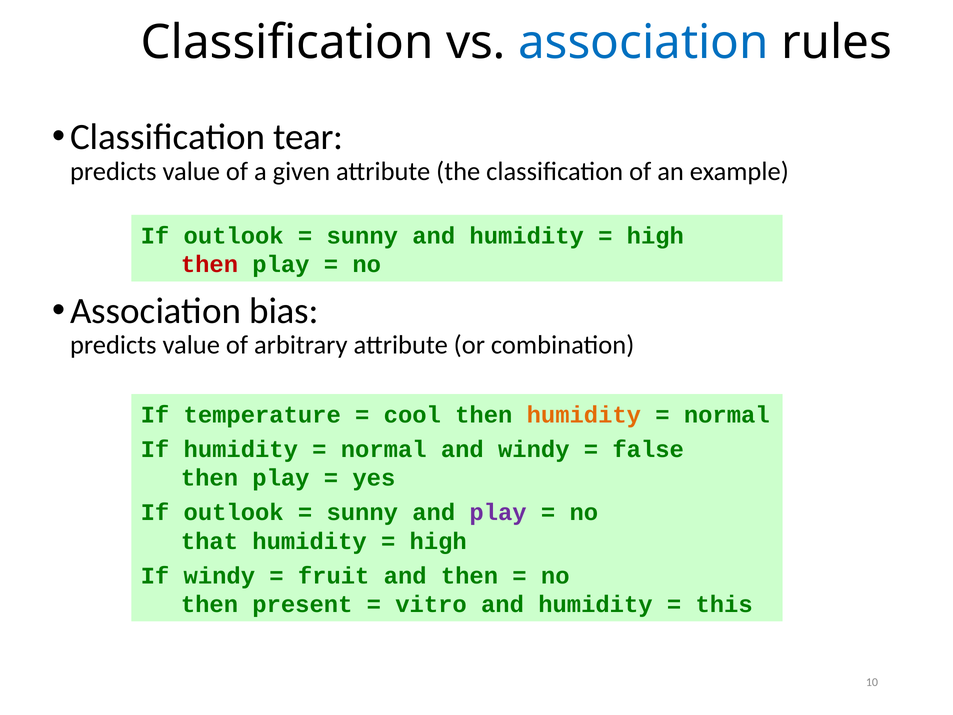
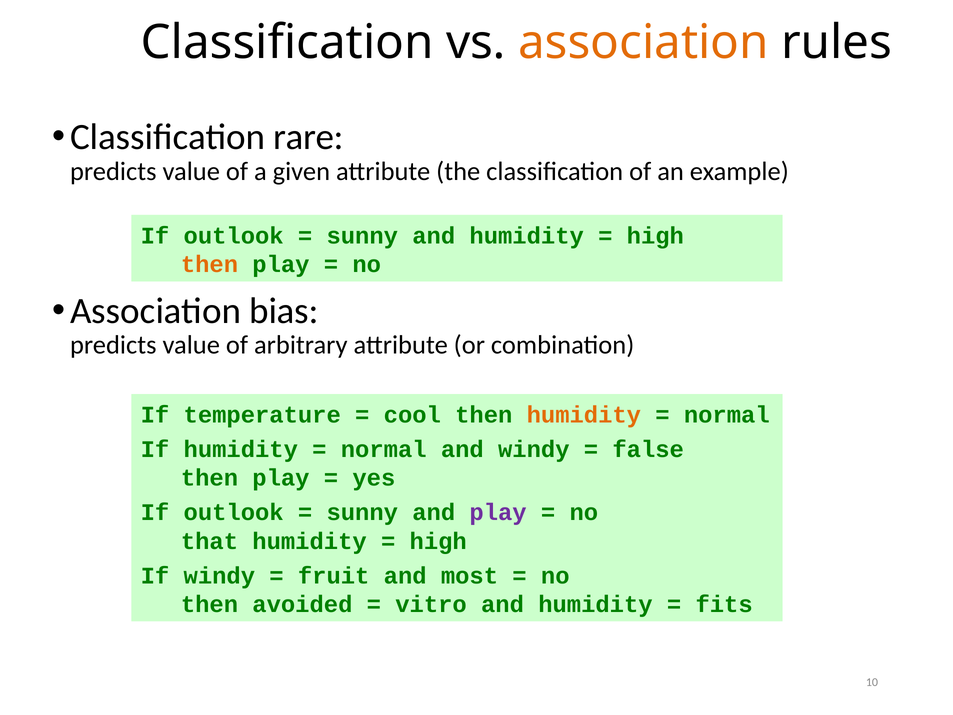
association at (643, 43) colour: blue -> orange
tear: tear -> rare
then at (209, 264) colour: red -> orange
and then: then -> most
present: present -> avoided
this: this -> fits
